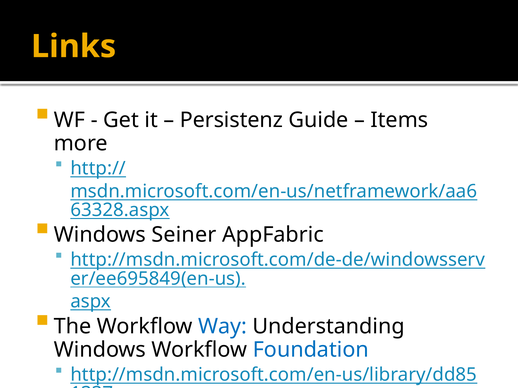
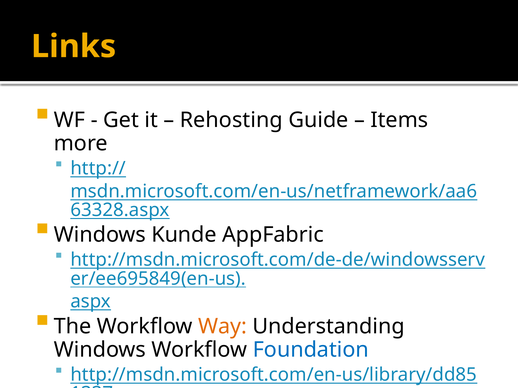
Persistenz: Persistenz -> Rehosting
Seiner: Seiner -> Kunde
Way colour: blue -> orange
